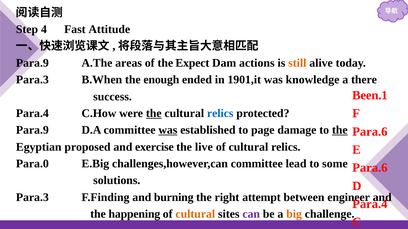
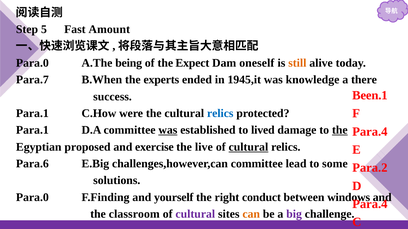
4: 4 -> 5
Attitude: Attitude -> Amount
Para.9 at (32, 63): Para.9 -> Para.0
areas: areas -> being
actions: actions -> oneself
Para.3 at (32, 80): Para.3 -> Para.7
enough: enough -> experts
1901,it: 1901,it -> 1945,it
Para.4 at (32, 114): Para.4 -> Para.1
the at (154, 114) underline: present -> none
Para.9 at (32, 130): Para.9 -> Para.1
page: page -> lived
Para.6 at (370, 132): Para.6 -> Para.4
cultural at (248, 147) underline: none -> present
Para.0 at (32, 164): Para.0 -> Para.6
Para.6 at (370, 168): Para.6 -> Para.2
Para.3 at (32, 198): Para.3 -> Para.0
burning: burning -> yourself
attempt: attempt -> conduct
engineer: engineer -> windows
happening: happening -> classroom
cultural at (195, 214) colour: orange -> purple
can colour: purple -> orange
big colour: orange -> purple
